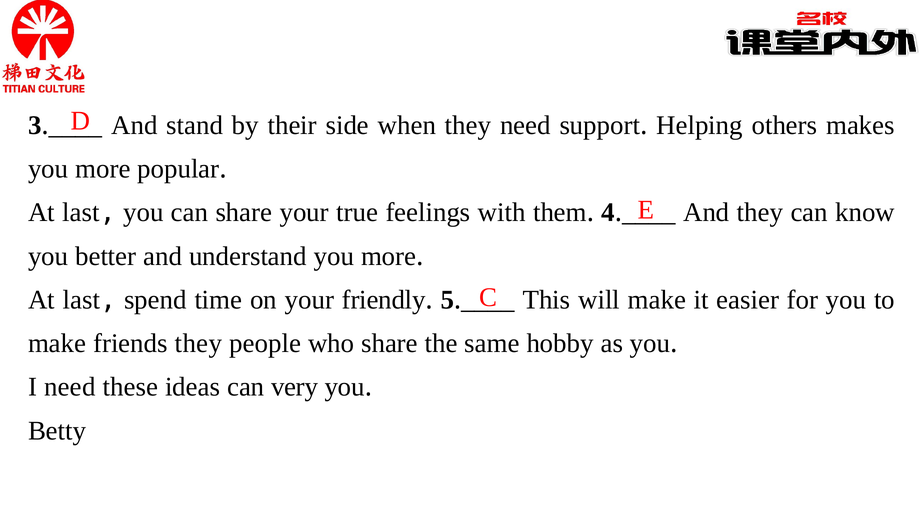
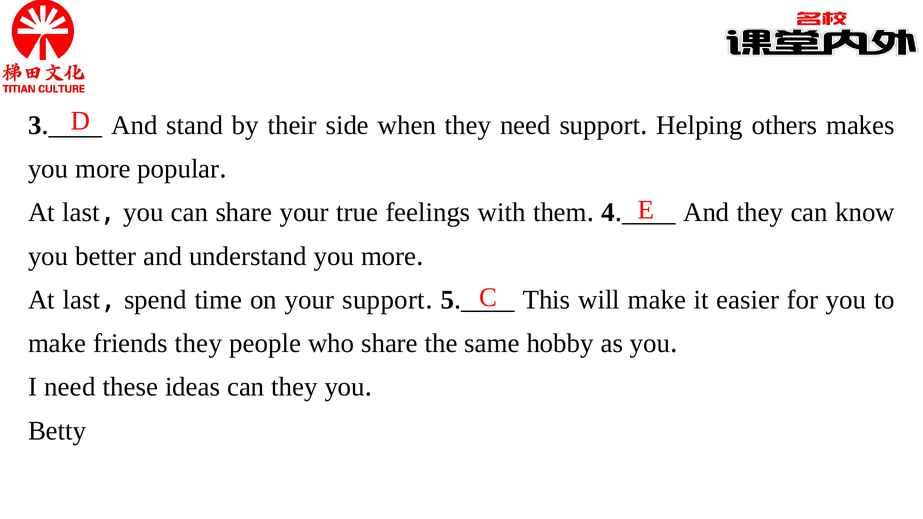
your friendly: friendly -> support
can very: very -> they
